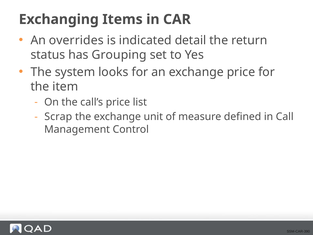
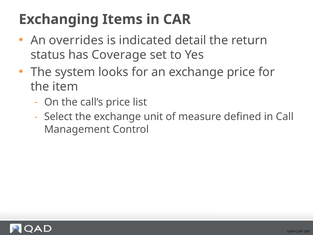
Grouping: Grouping -> Coverage
Scrap: Scrap -> Select
